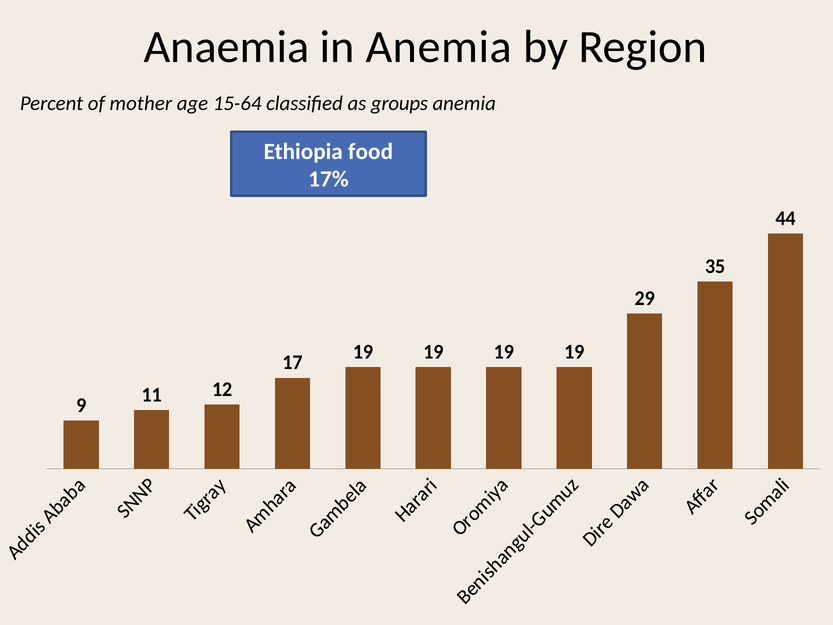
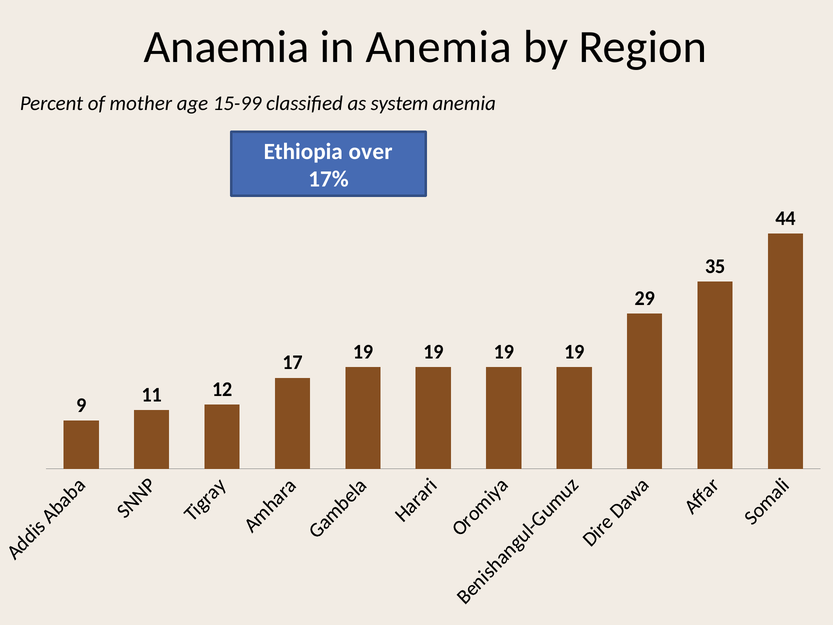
15-64: 15-64 -> 15-99
groups: groups -> system
food: food -> over
